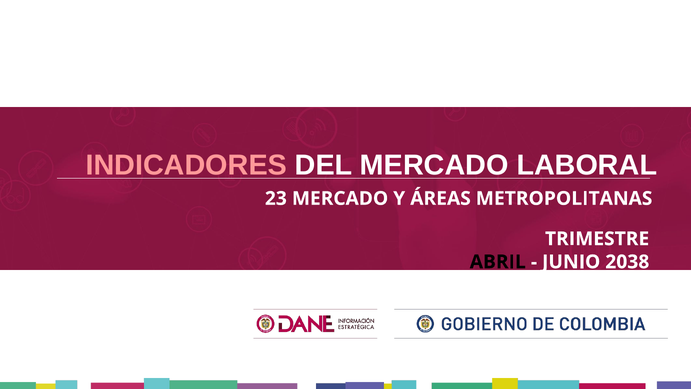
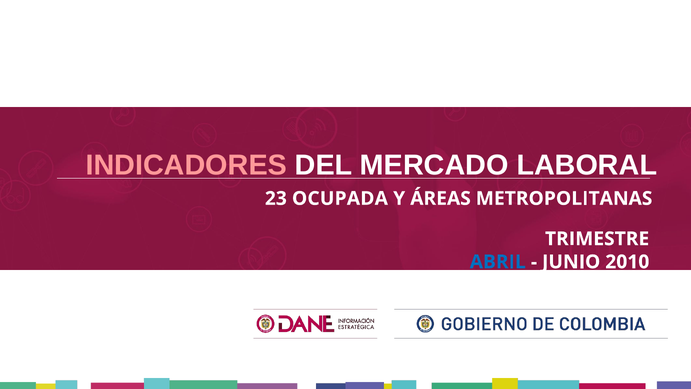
23 MERCADO: MERCADO -> OCUPADA
ABRIL colour: black -> blue
2038: 2038 -> 2010
